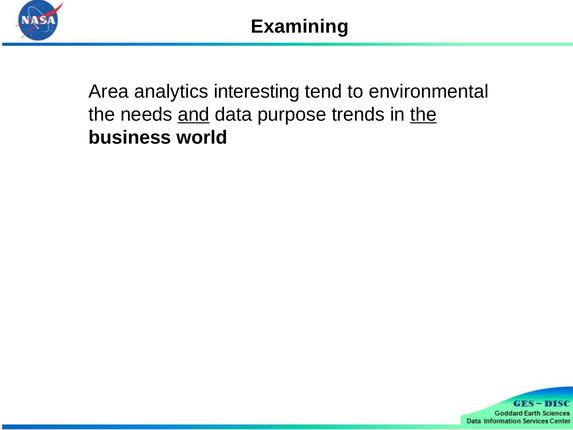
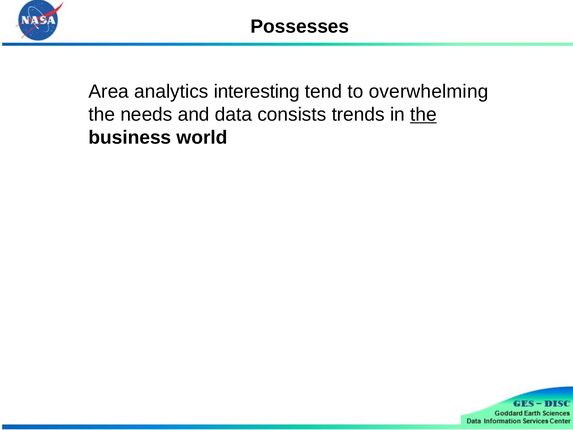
Examining: Examining -> Possesses
environmental: environmental -> overwhelming
and underline: present -> none
purpose: purpose -> consists
